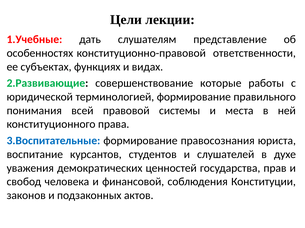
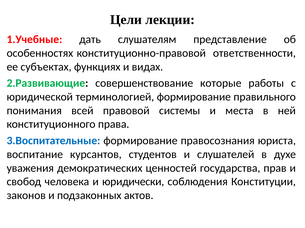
финансовой: финансовой -> юридически
